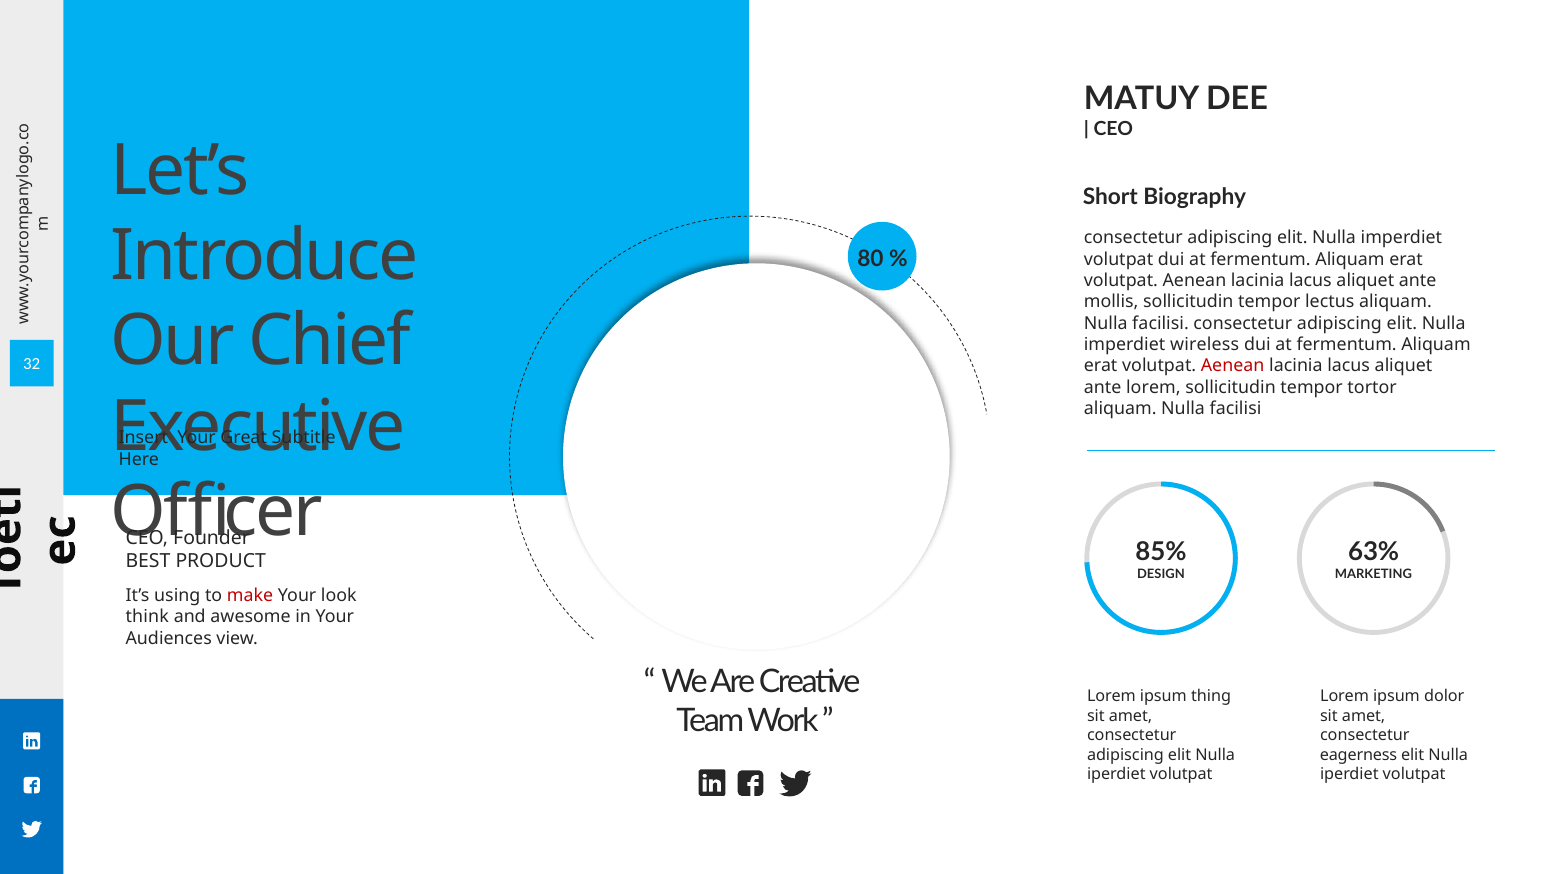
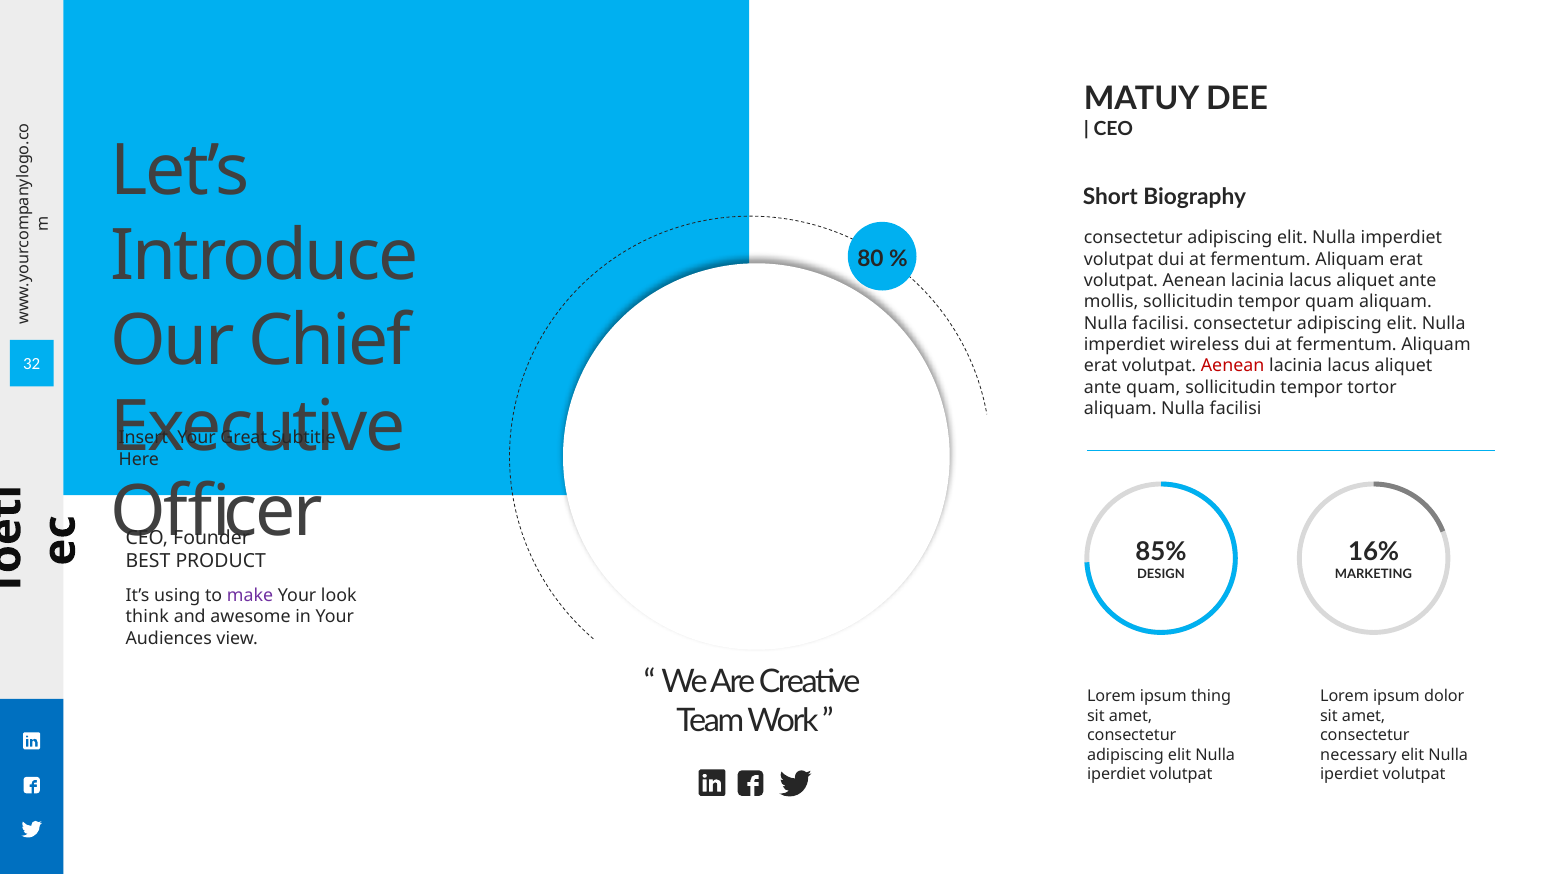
tempor lectus: lectus -> quam
ante lorem: lorem -> quam
63%: 63% -> 16%
make colour: red -> purple
eagerness: eagerness -> necessary
